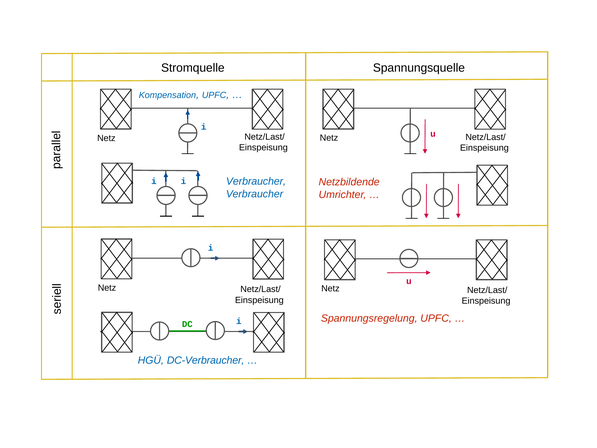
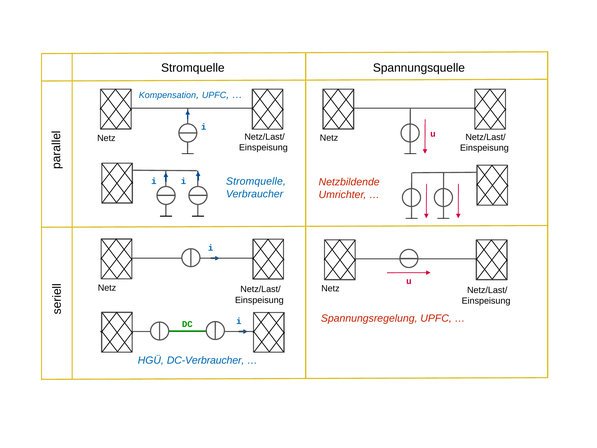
Verbraucher at (256, 181): Verbraucher -> Stromquelle
